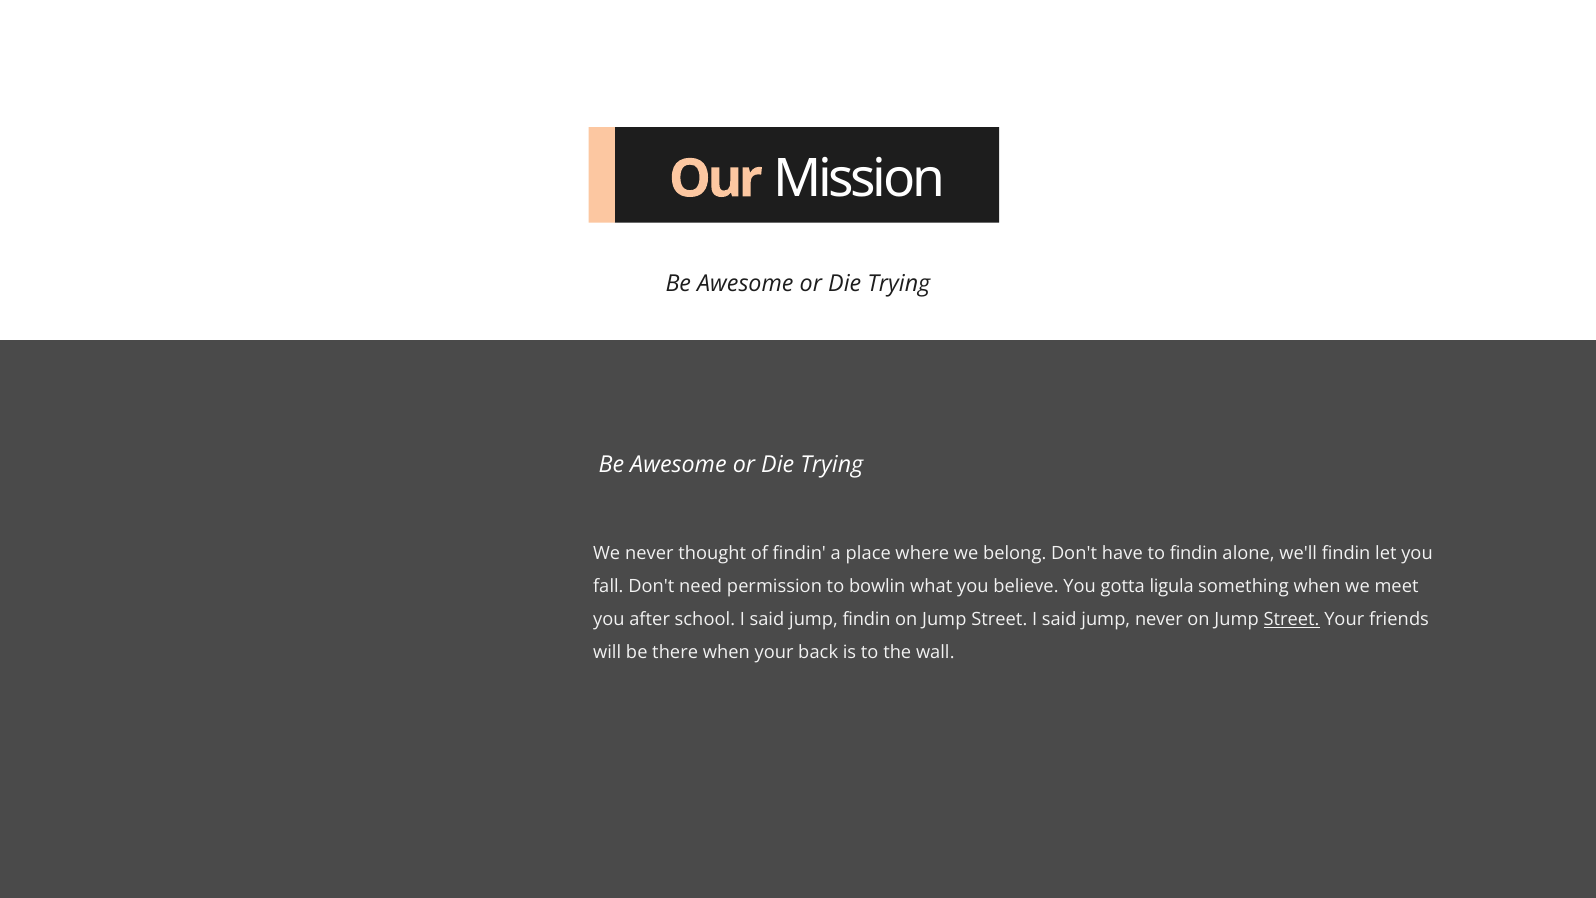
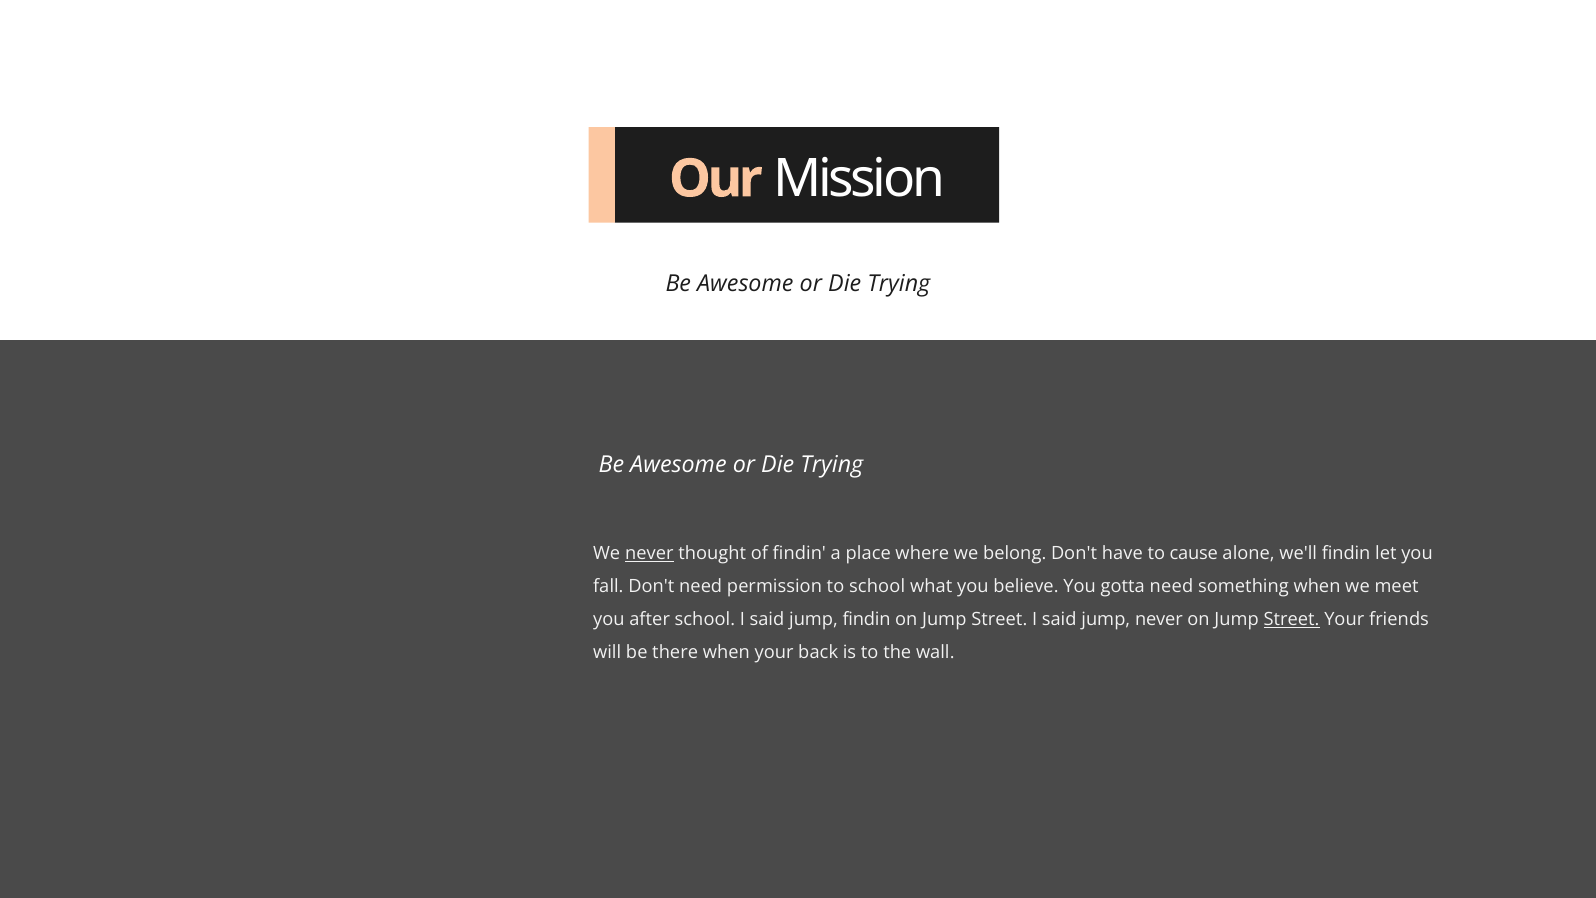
never at (649, 553) underline: none -> present
to findin: findin -> cause
to bowlin: bowlin -> school
gotta ligula: ligula -> need
